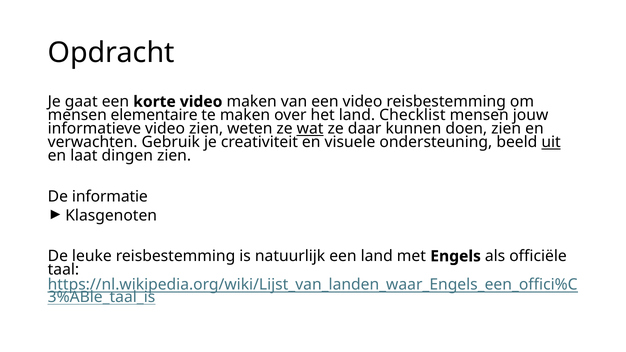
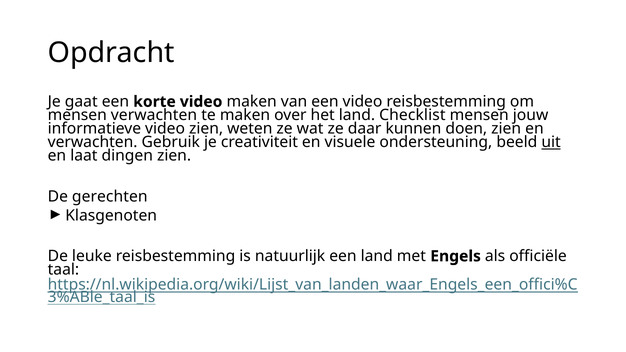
mensen elementaire: elementaire -> verwachten
wat underline: present -> none
informatie: informatie -> gerechten
